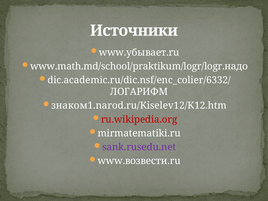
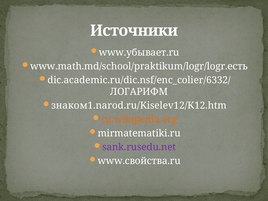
www.math.md/school/praktikum/logr/logr.надо: www.math.md/school/praktikum/logr/logr.надо -> www.math.md/school/praktikum/logr/logr.есть
ru.wikipedia.org colour: red -> orange
www.возвести.ru: www.возвести.ru -> www.свойства.ru
